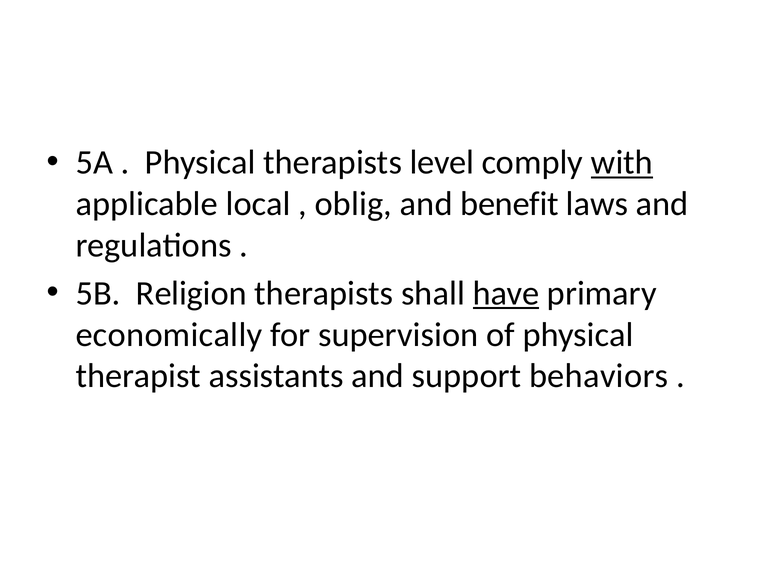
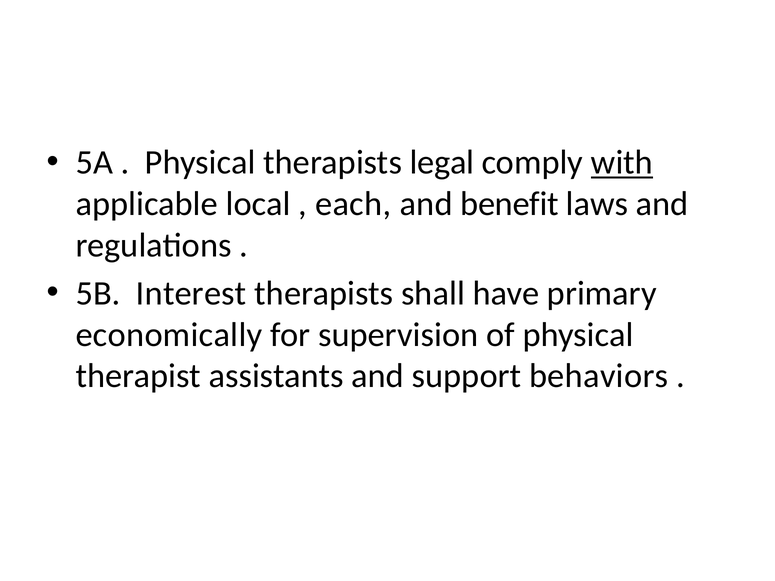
level: level -> legal
oblig: oblig -> each
Religion: Religion -> Interest
have underline: present -> none
